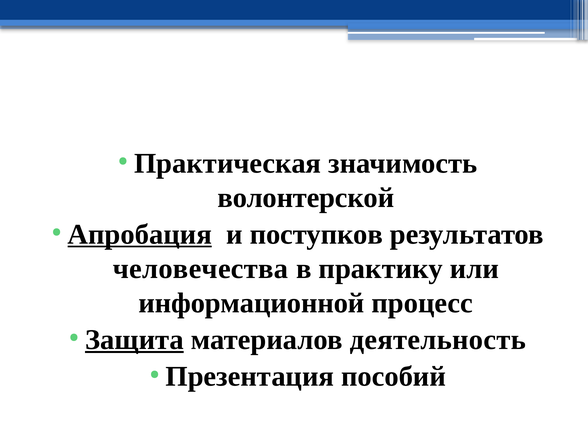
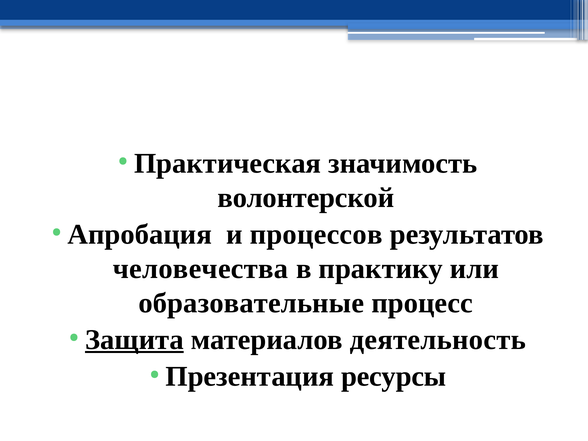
Апробация underline: present -> none
поступков: поступков -> процессов
информационной: информационной -> образовательные
пособий: пособий -> ресурсы
